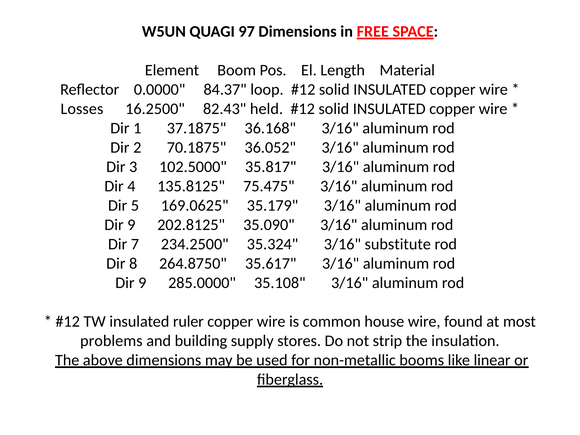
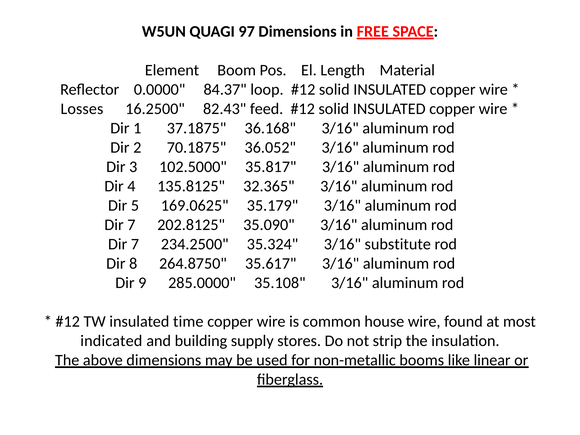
held: held -> feed
75.475: 75.475 -> 32.365
9 at (131, 225): 9 -> 7
ruler: ruler -> time
problems: problems -> indicated
